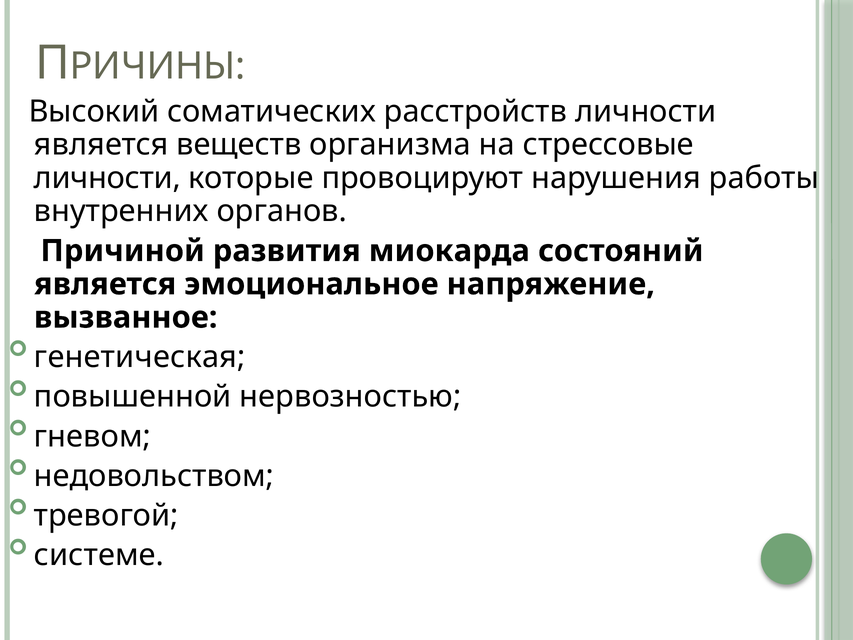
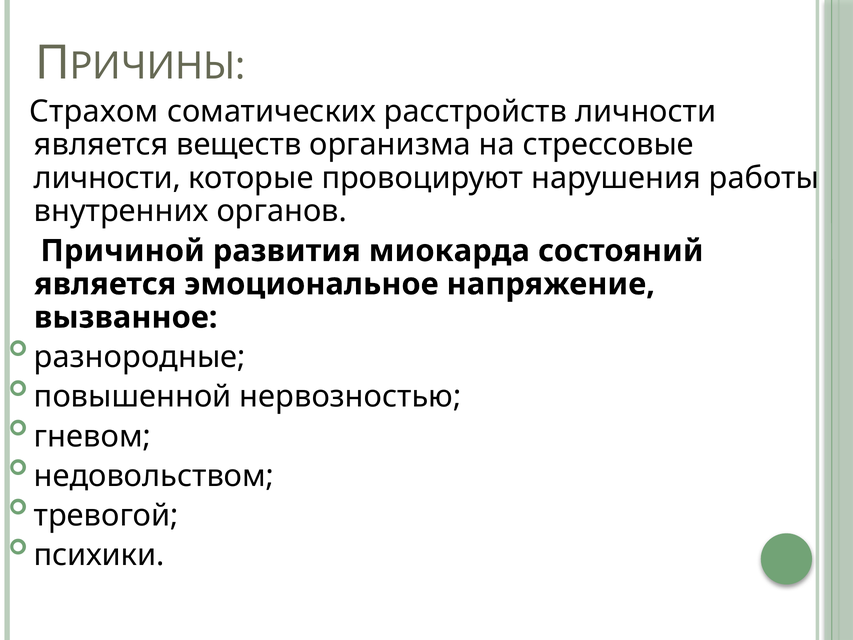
Высокий: Высокий -> Страхом
генетическая: генетическая -> разнородные
системе: системе -> психики
